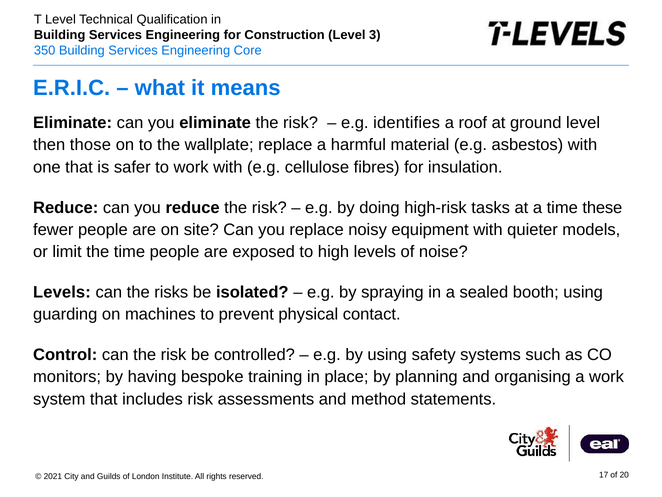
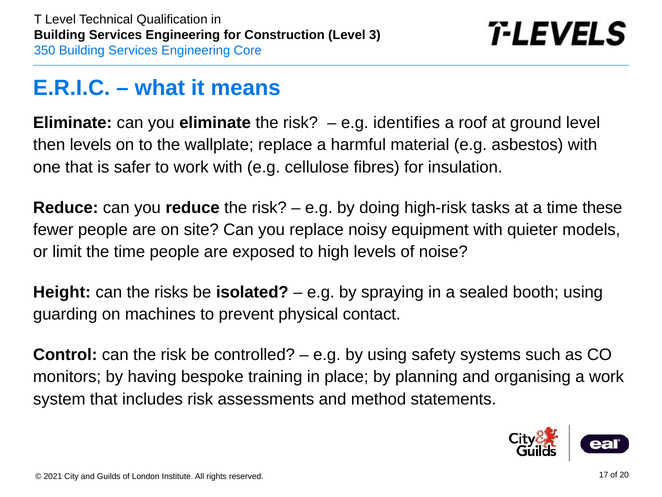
then those: those -> levels
Levels at (62, 292): Levels -> Height
